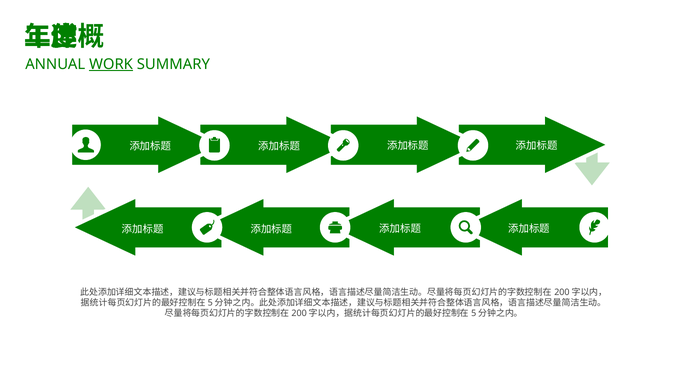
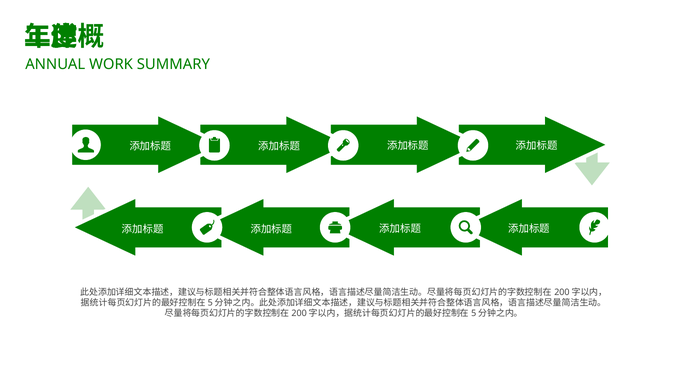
WORK underline: present -> none
